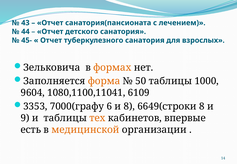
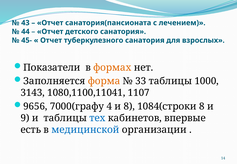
Зельковича: Зельковича -> Показатели
50: 50 -> 33
9604: 9604 -> 3143
6109: 6109 -> 1107
3353: 3353 -> 9656
6: 6 -> 4
6649(строки: 6649(строки -> 1084(строки
тех colour: orange -> blue
медицинской colour: orange -> blue
